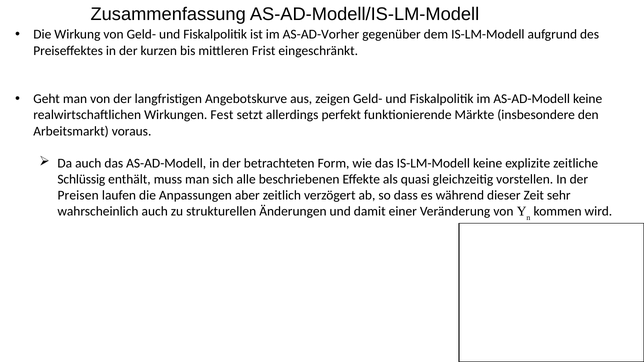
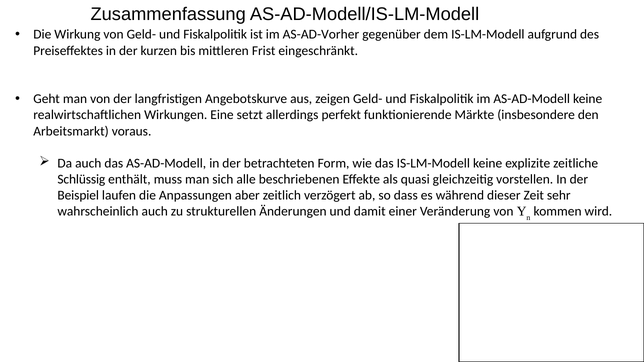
Fest: Fest -> Eine
Preisen: Preisen -> Beispiel
